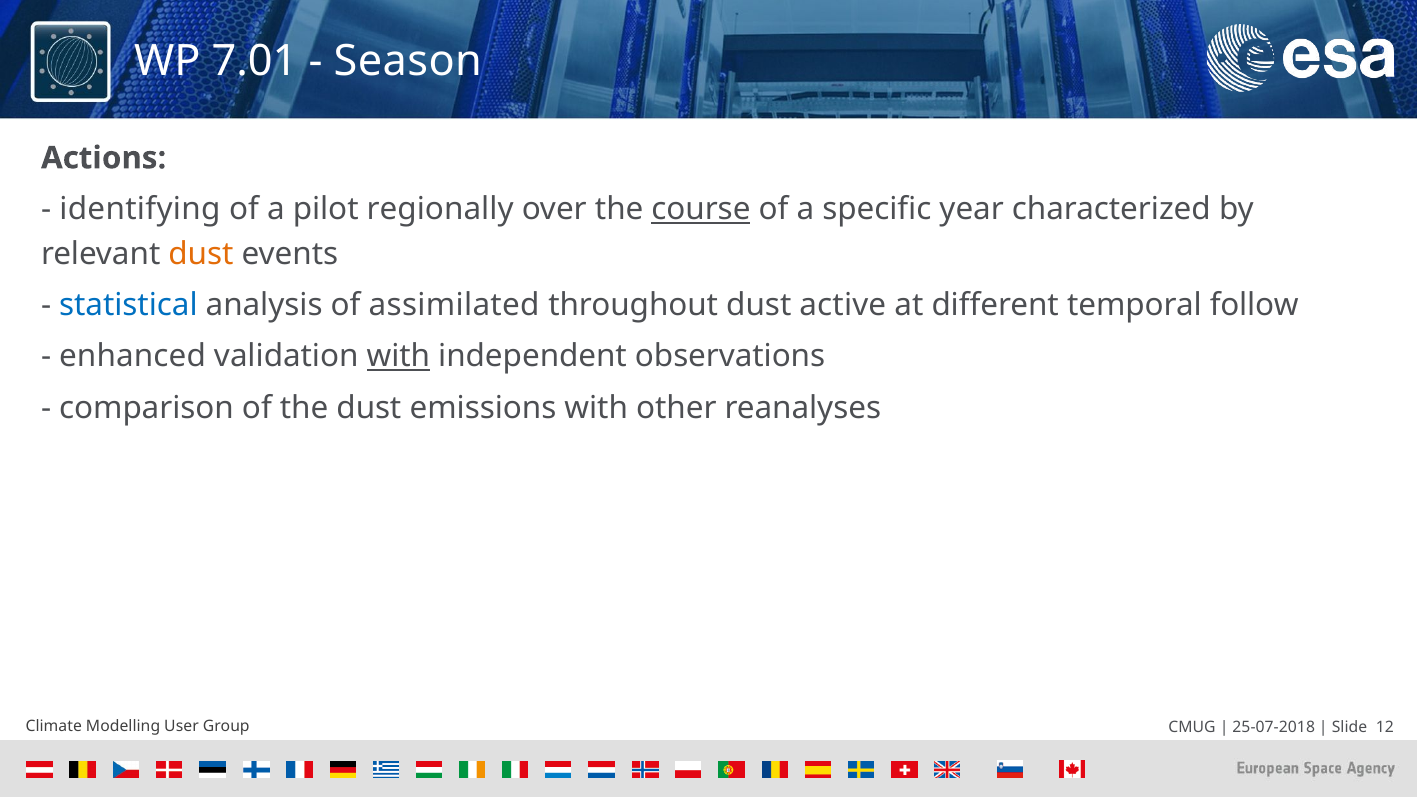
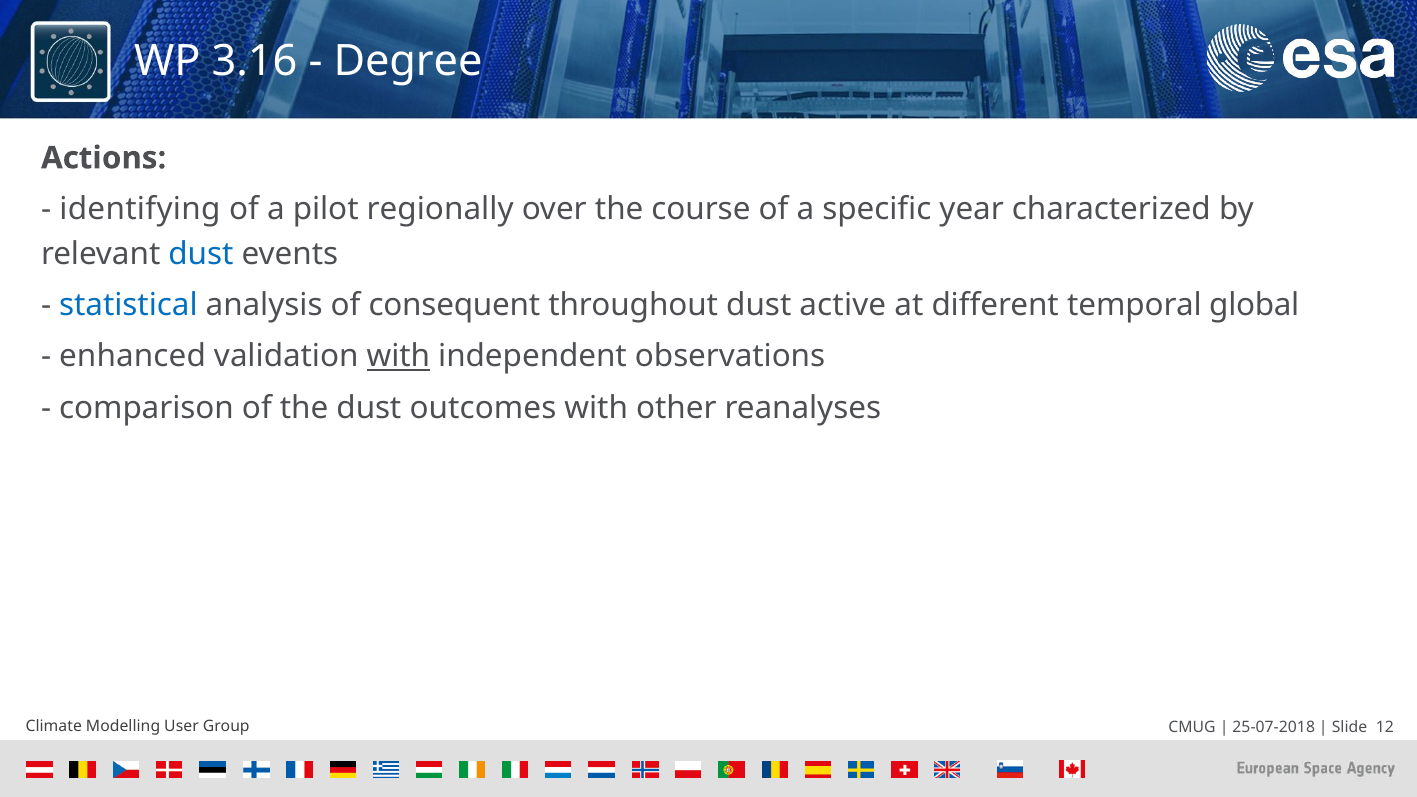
7.01: 7.01 -> 3.16
Season: Season -> Degree
course underline: present -> none
dust at (201, 254) colour: orange -> blue
assimilated: assimilated -> consequent
follow: follow -> global
emissions: emissions -> outcomes
